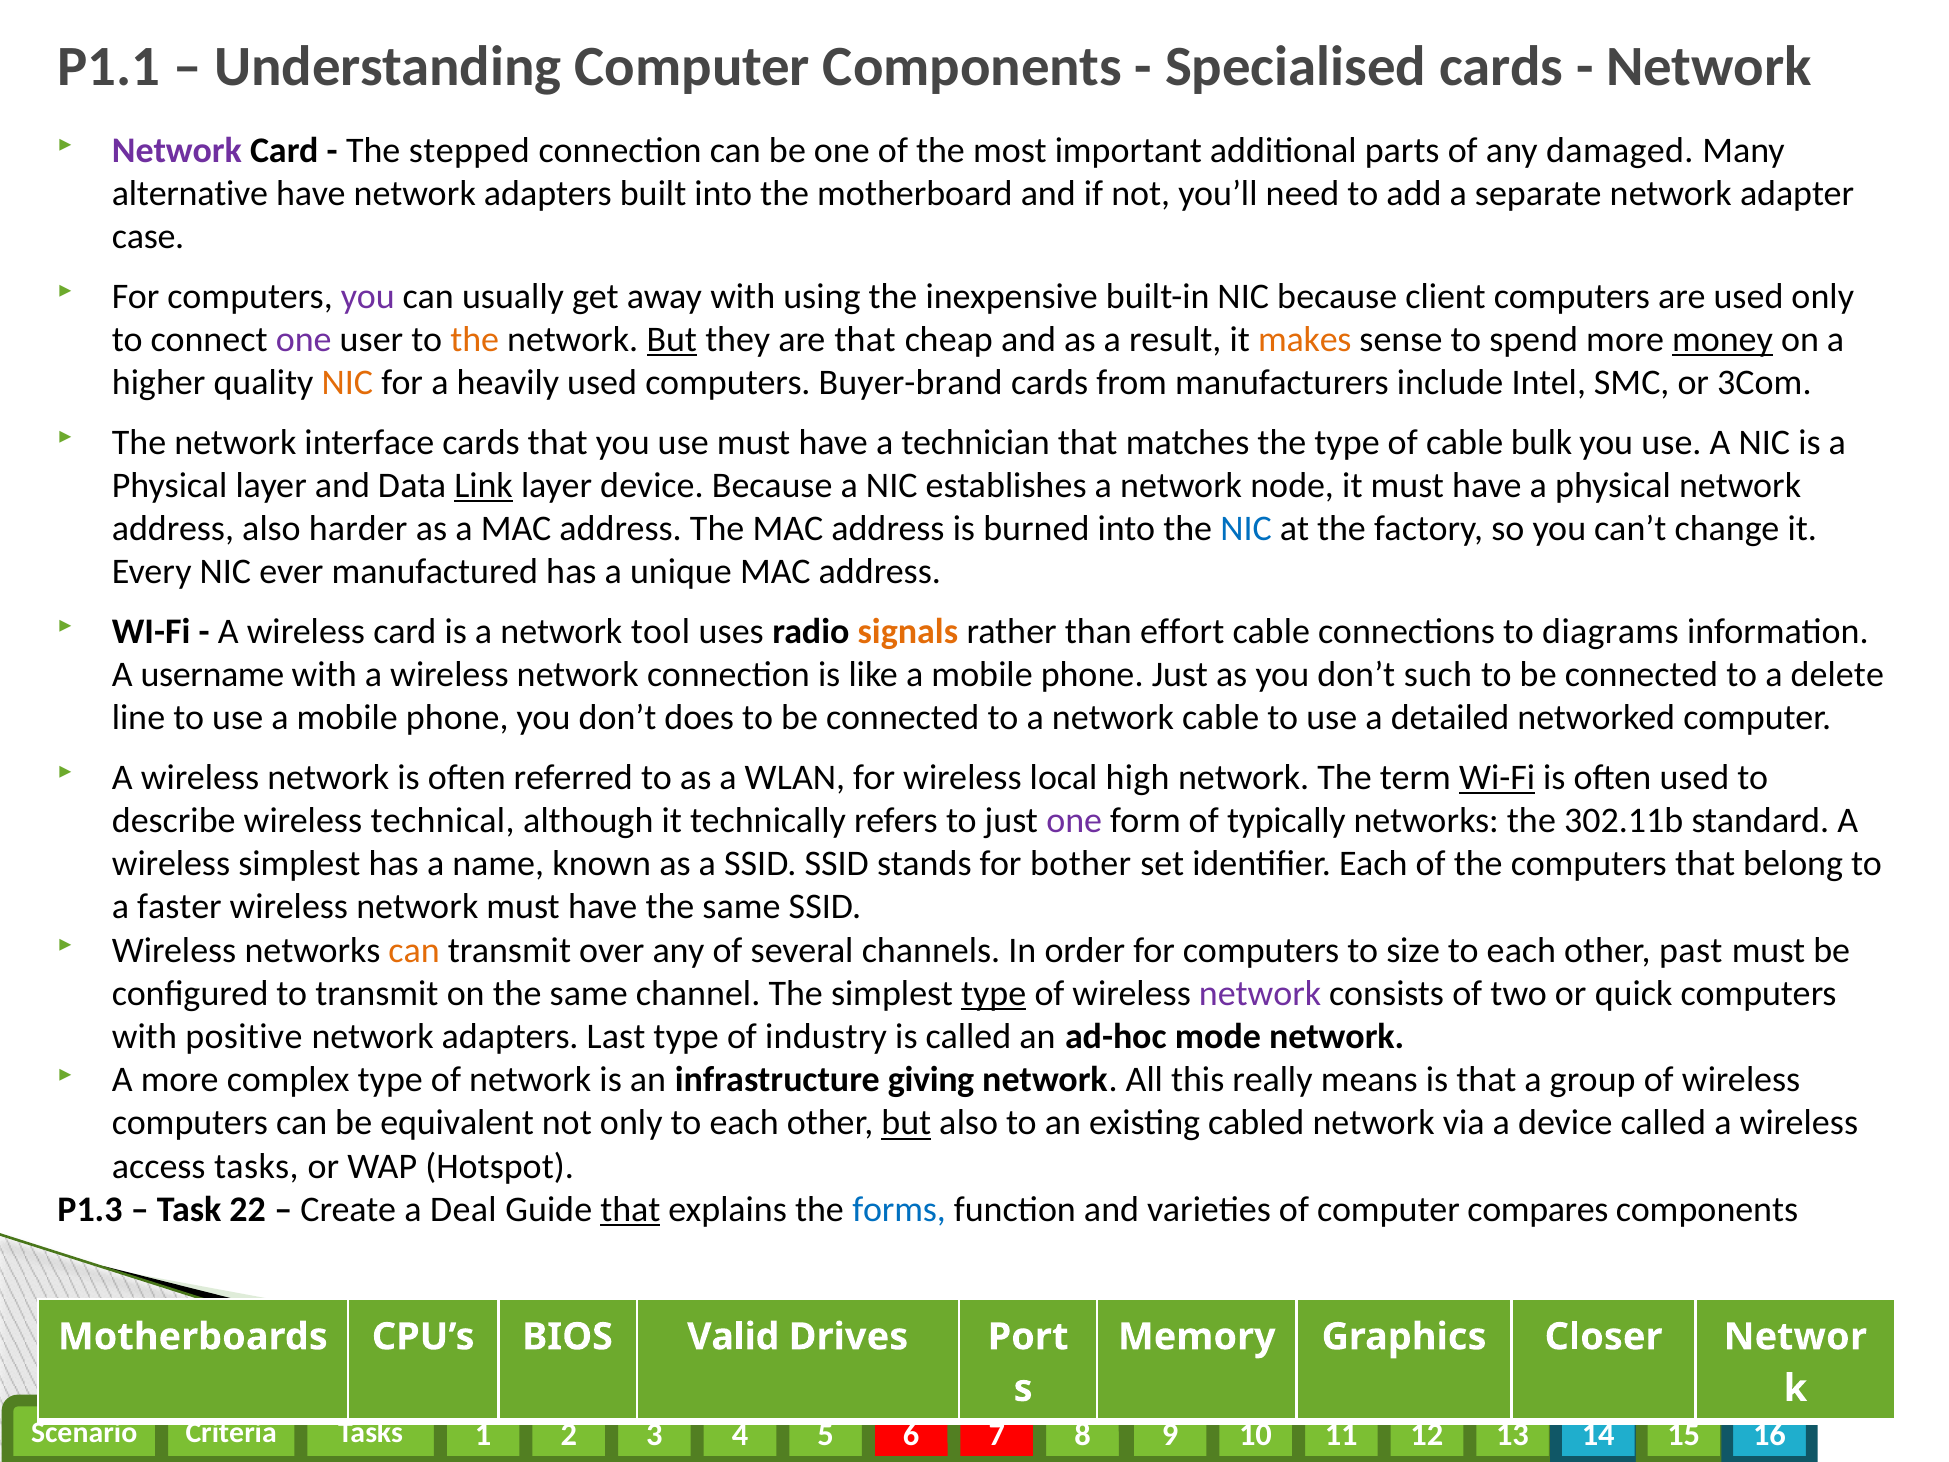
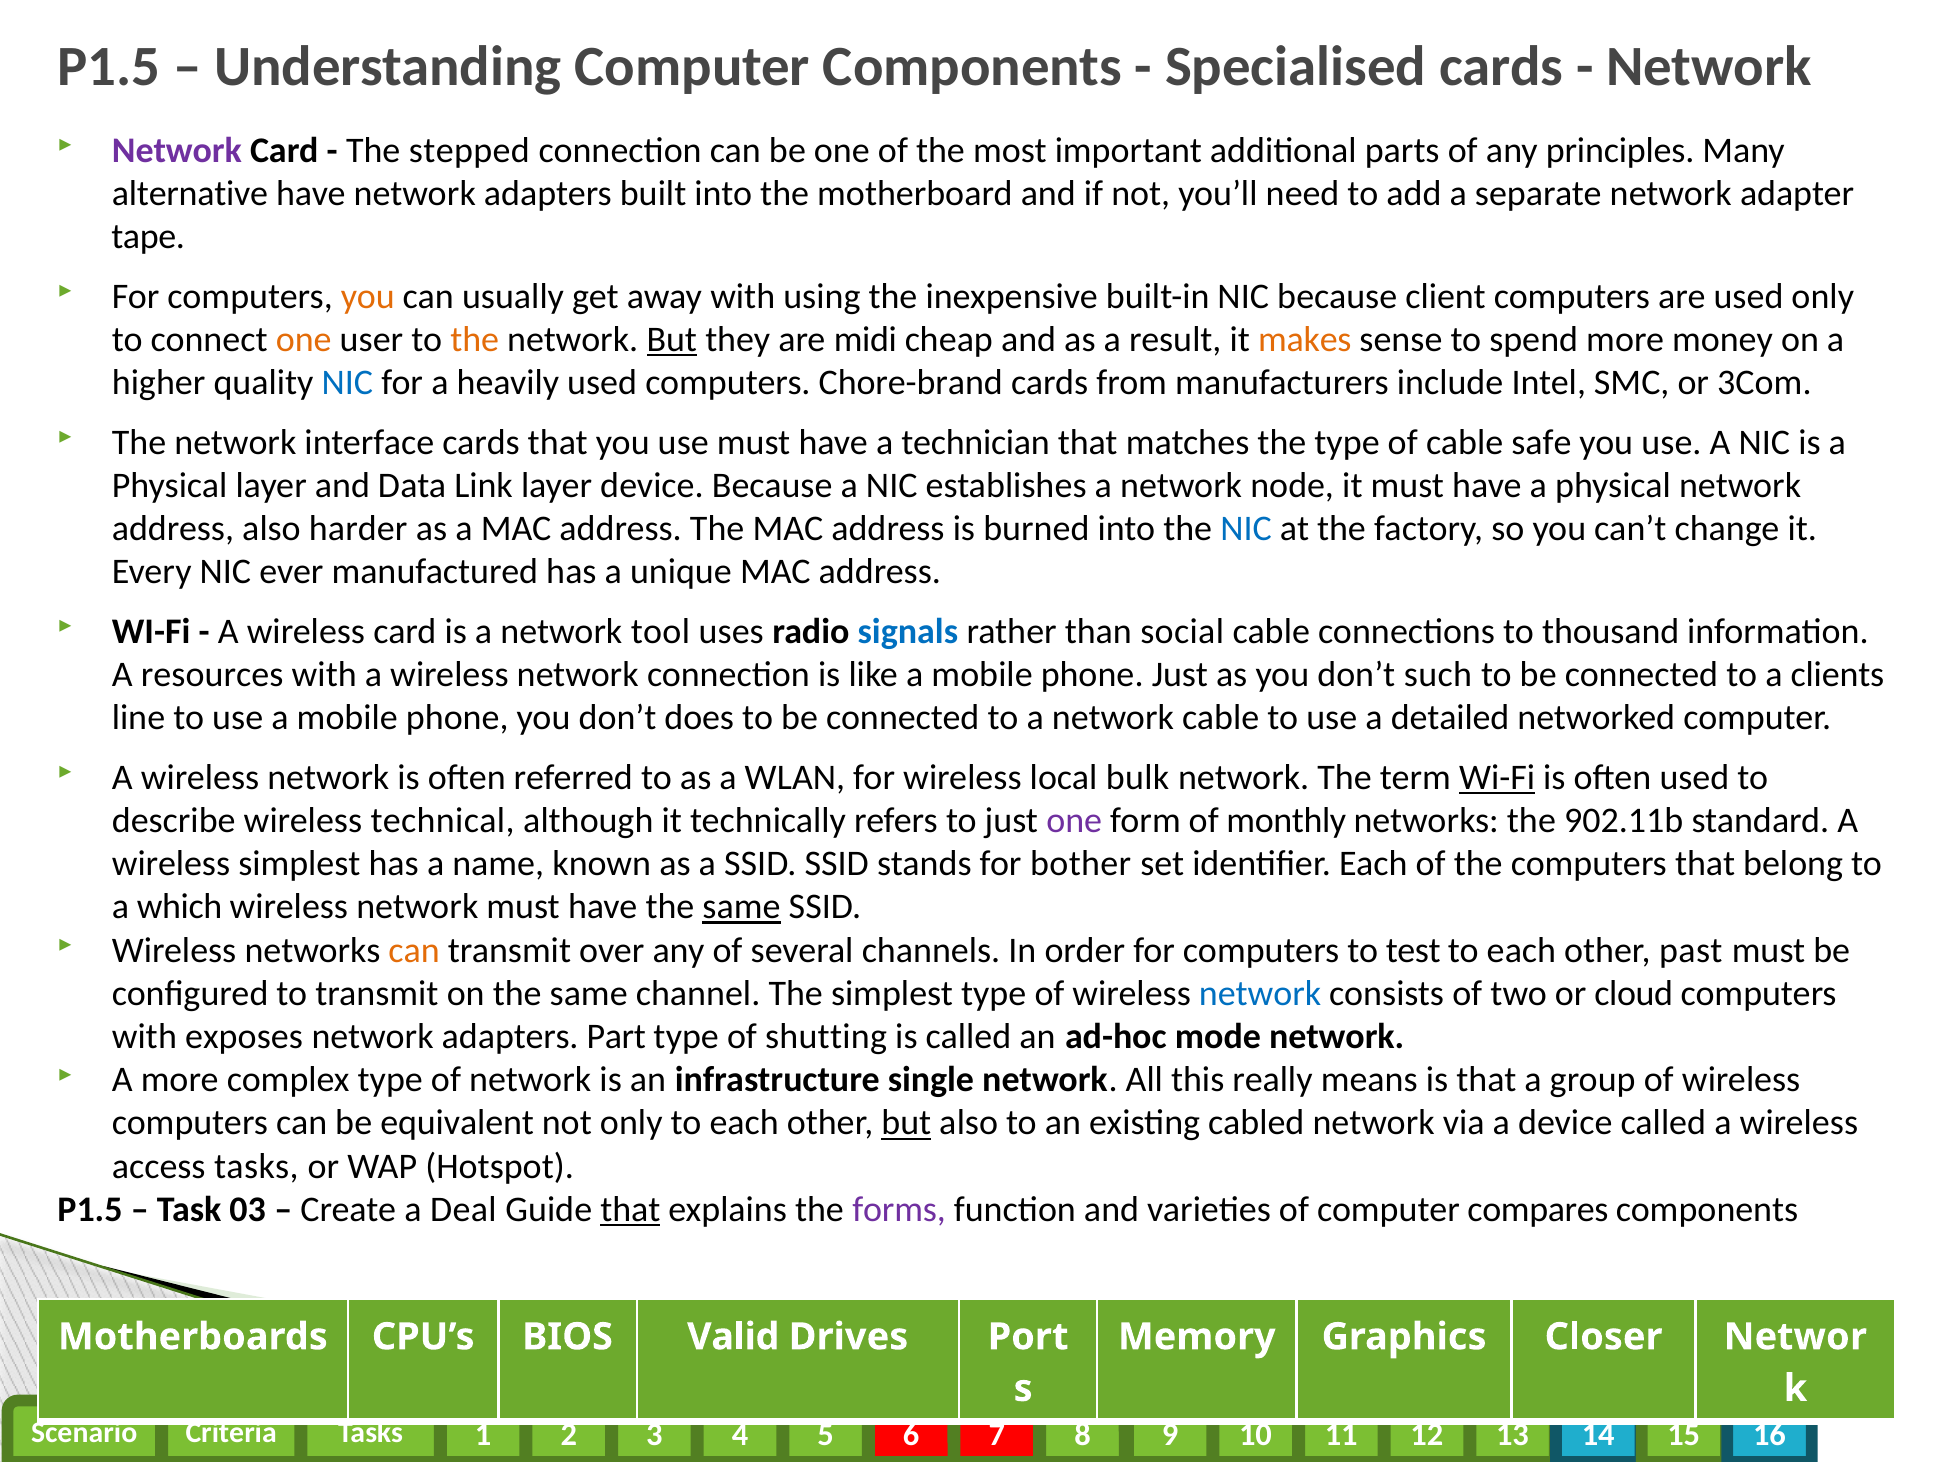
P1.1 at (109, 67): P1.1 -> P1.5
damaged: damaged -> principles
case: case -> tape
you at (368, 297) colour: purple -> orange
one at (304, 340) colour: purple -> orange
are that: that -> midi
money underline: present -> none
NIC at (347, 383) colour: orange -> blue
Buyer-brand: Buyer-brand -> Chore-brand
bulk: bulk -> safe
Link underline: present -> none
signals colour: orange -> blue
effort: effort -> social
diagrams: diagrams -> thousand
username: username -> resources
delete: delete -> clients
high: high -> bulk
typically: typically -> monthly
302.11b: 302.11b -> 902.11b
faster: faster -> which
same at (741, 907) underline: none -> present
size: size -> test
type at (994, 993) underline: present -> none
network at (1260, 993) colour: purple -> blue
quick: quick -> cloud
positive: positive -> exposes
Last: Last -> Part
industry: industry -> shutting
giving: giving -> single
P1.3 at (90, 1209): P1.3 -> P1.5
22: 22 -> 03
forms colour: blue -> purple
